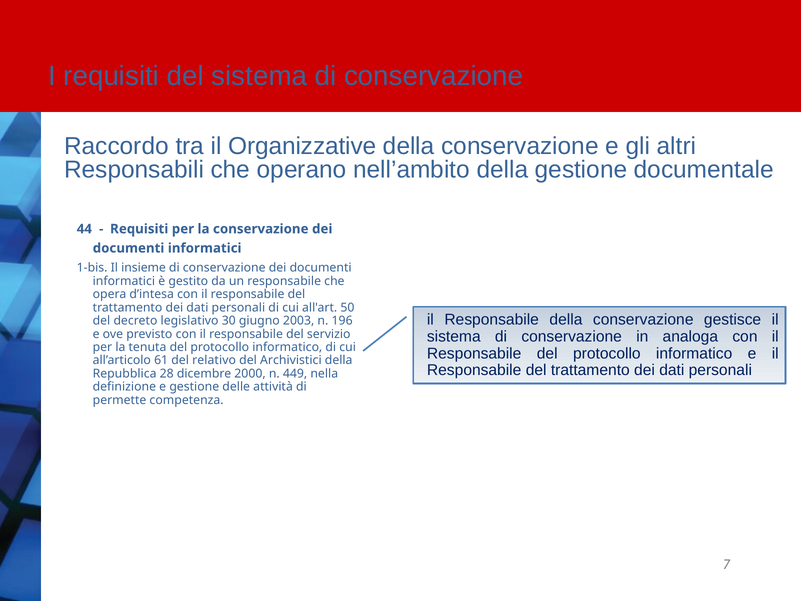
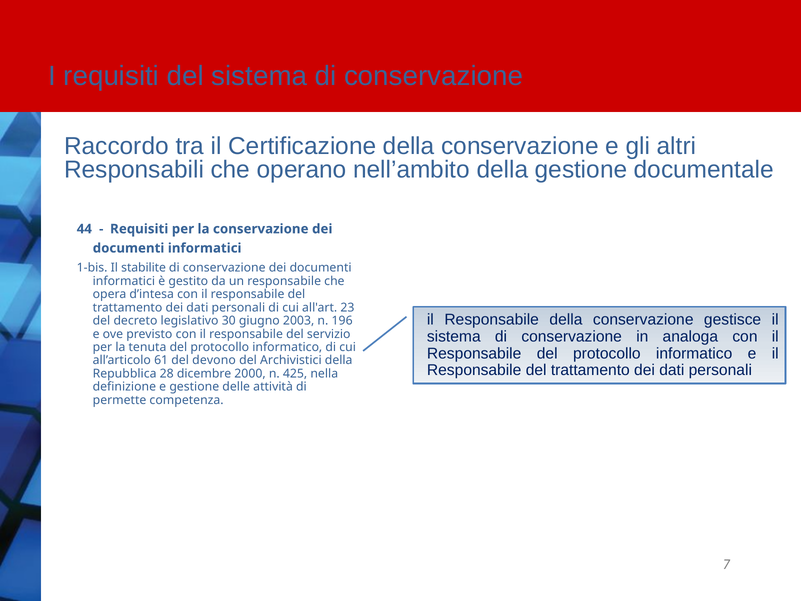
Organizzative: Organizzative -> Certificazione
insieme: insieme -> stabilite
50: 50 -> 23
relativo: relativo -> devono
449: 449 -> 425
